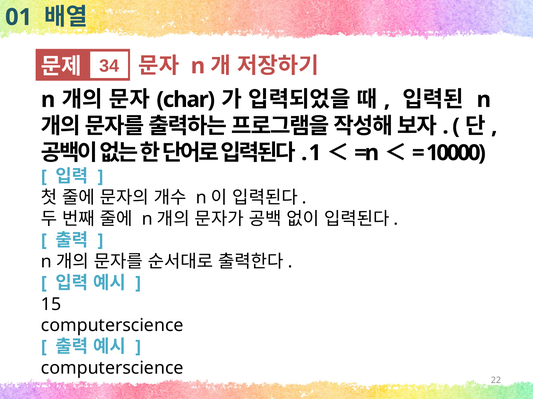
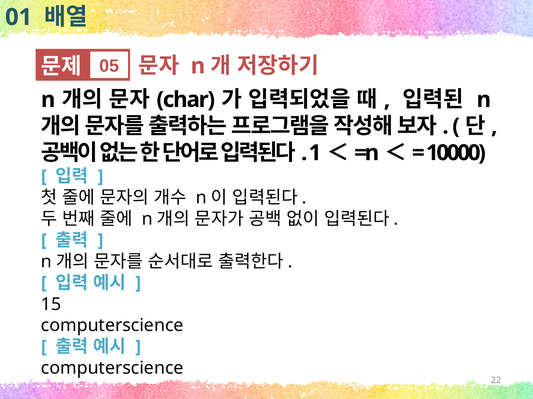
34: 34 -> 05
